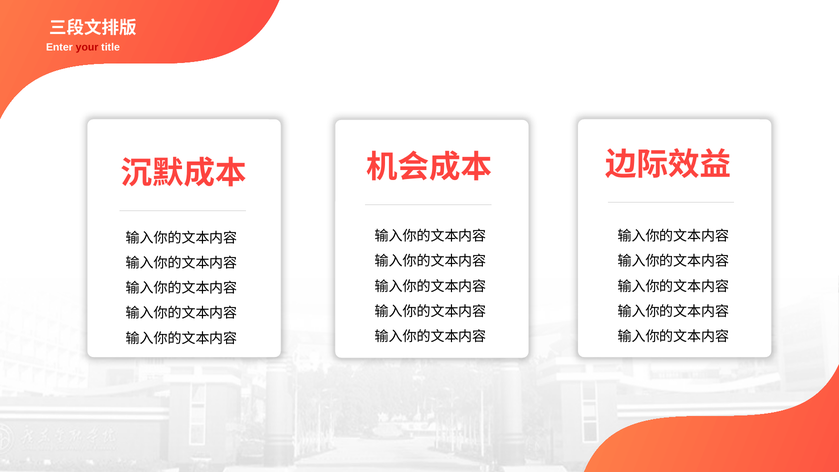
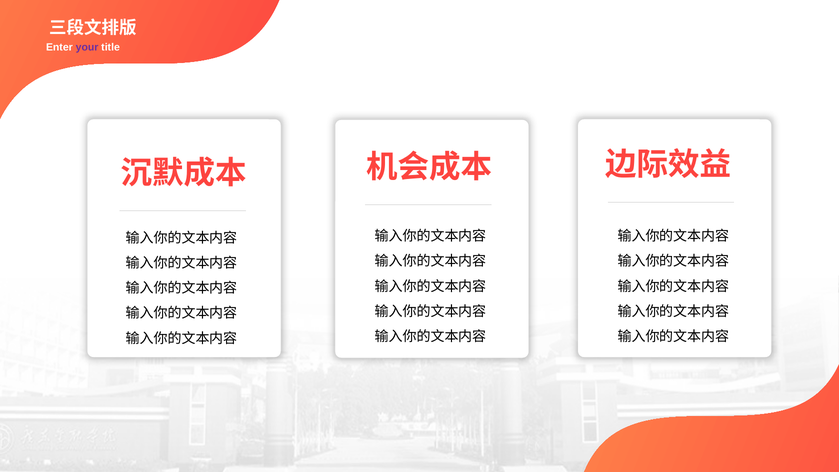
your colour: red -> purple
